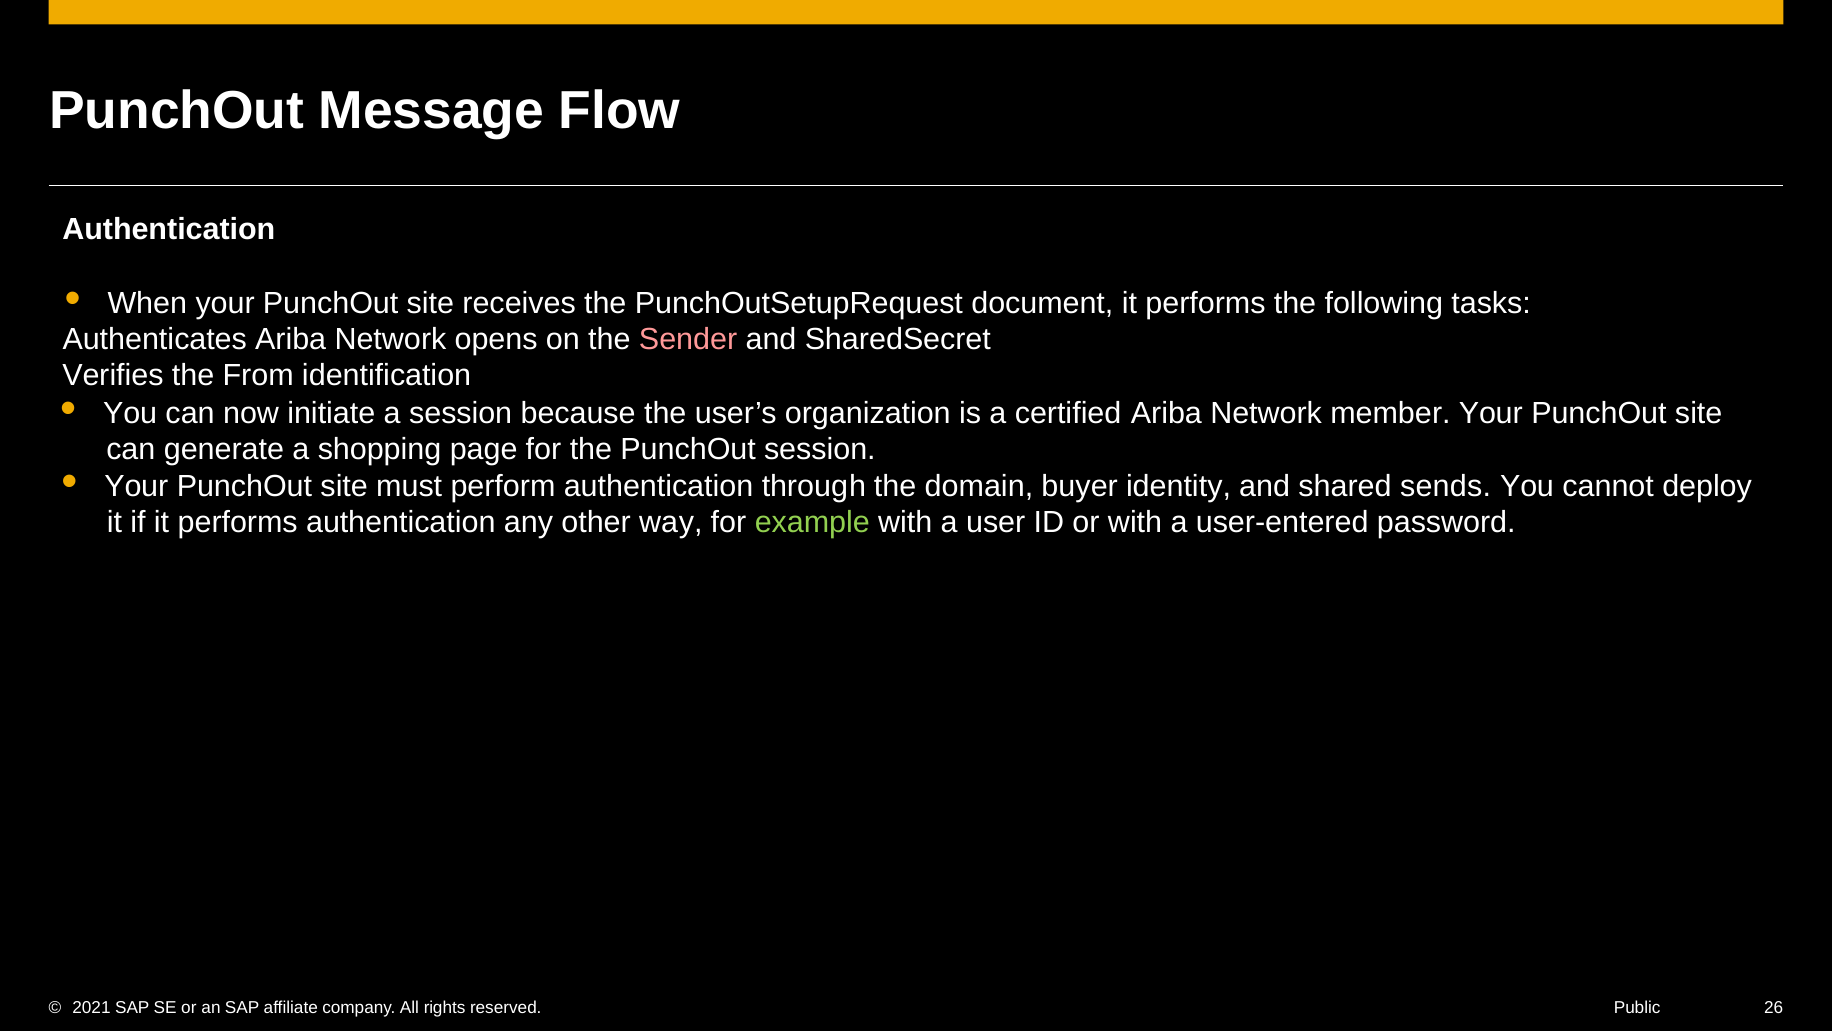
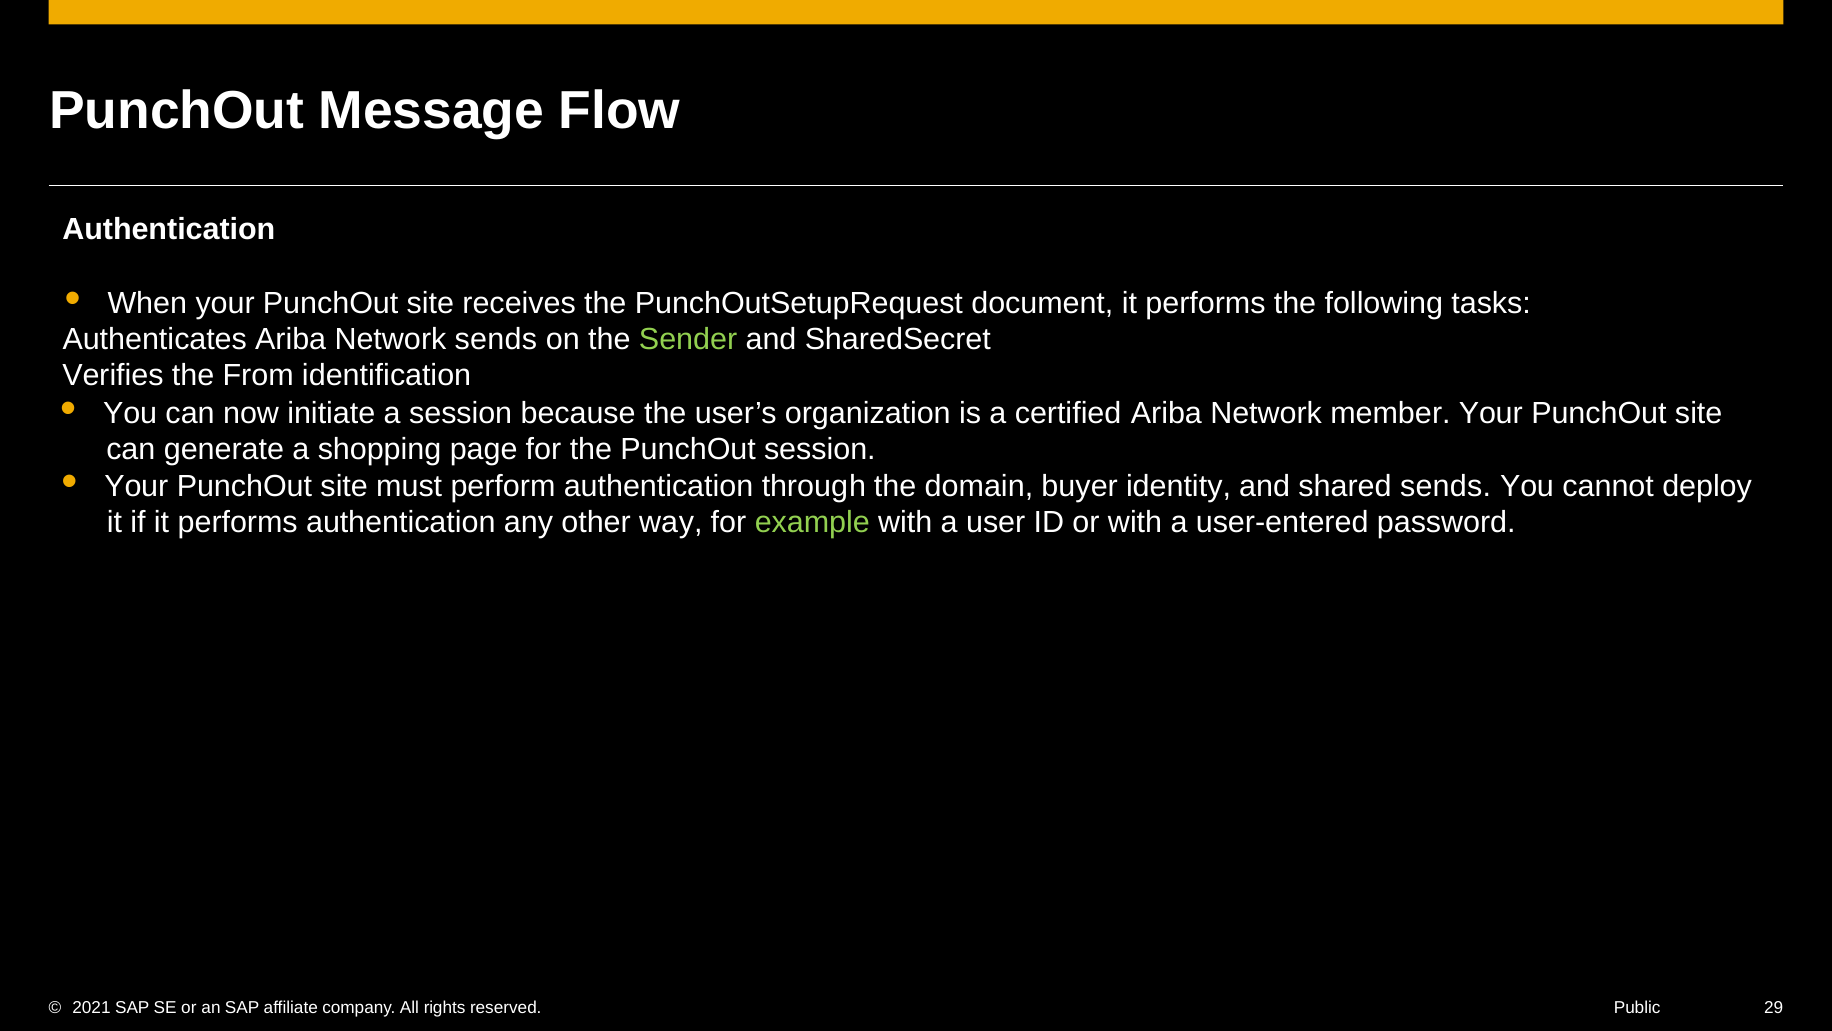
Network opens: opens -> sends
Sender colour: pink -> light green
26: 26 -> 29
